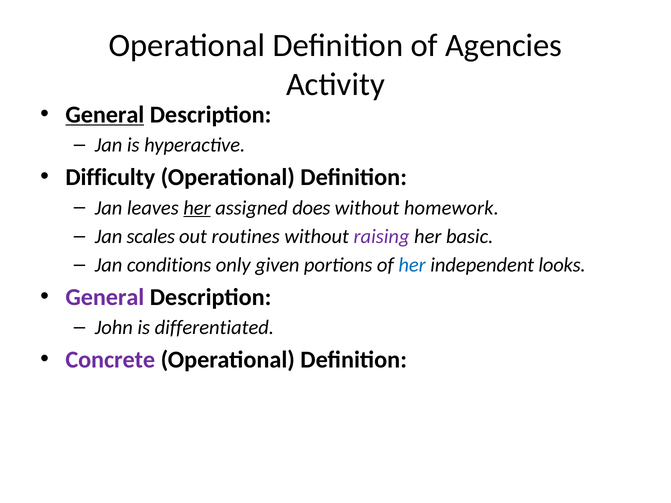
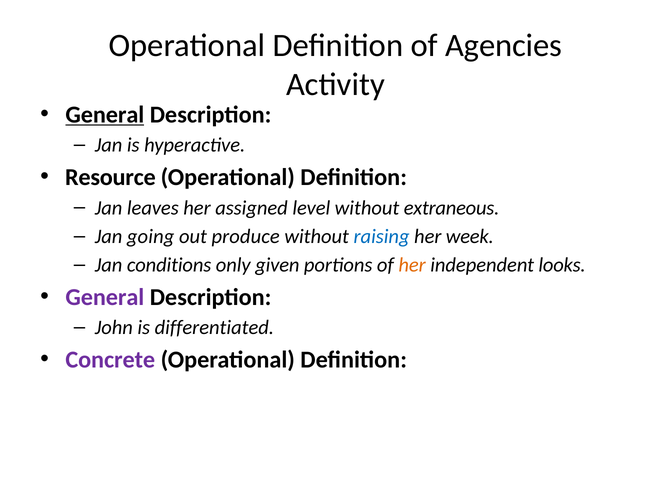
Difficulty: Difficulty -> Resource
her at (197, 208) underline: present -> none
does: does -> level
homework: homework -> extraneous
scales: scales -> going
routines: routines -> produce
raising colour: purple -> blue
basic: basic -> week
her at (412, 265) colour: blue -> orange
